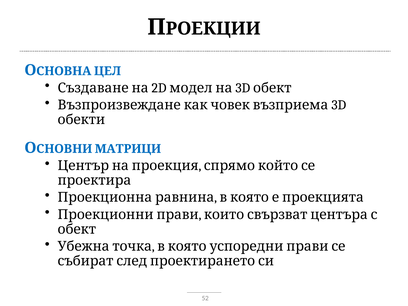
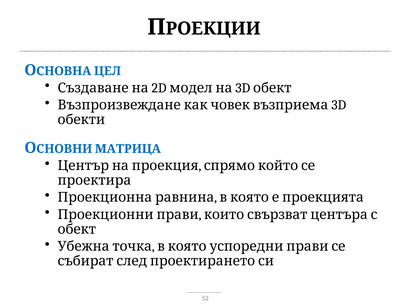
МАТРИЦИ: МАТРИЦИ -> МАТРИЦА
